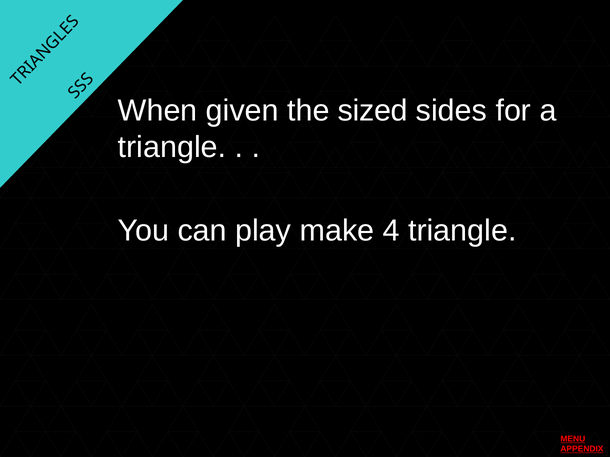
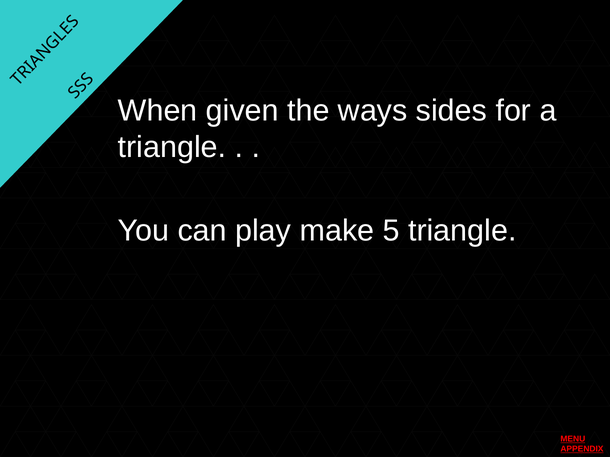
sized: sized -> ways
4: 4 -> 5
